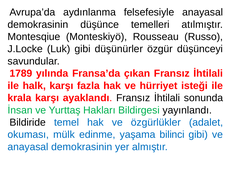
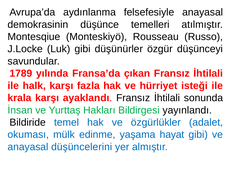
bilinci: bilinci -> hayat
demokrasinin at (82, 147): demokrasinin -> düşüncelerini
